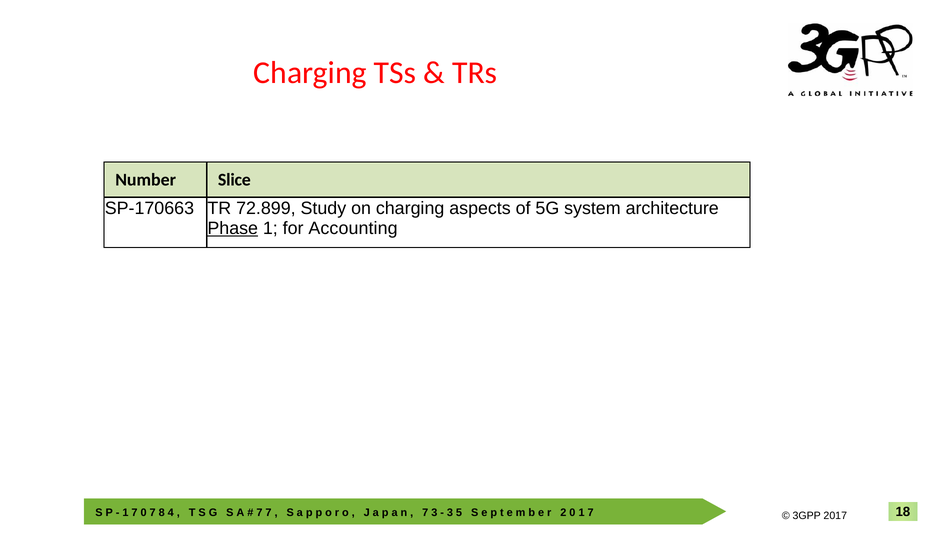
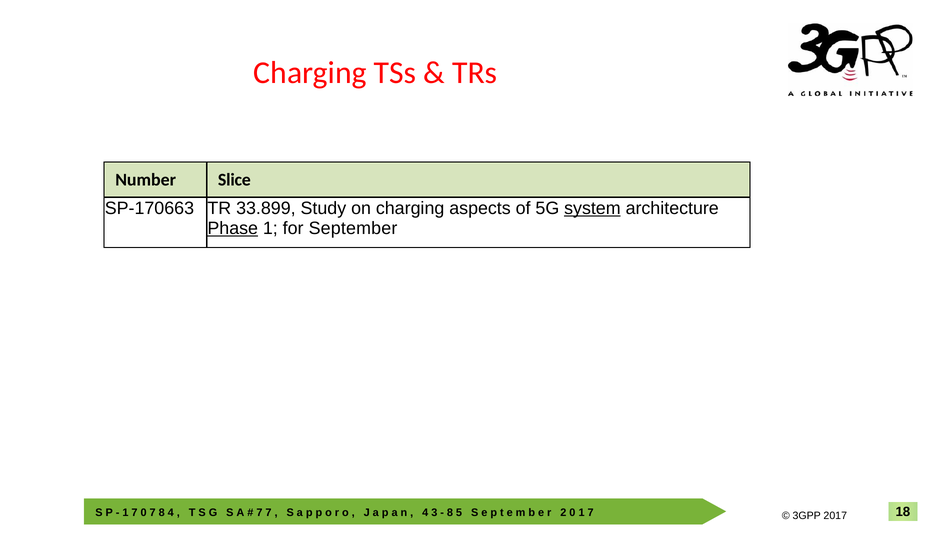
72.899: 72.899 -> 33.899
system underline: none -> present
Accounting: Accounting -> September
7 at (425, 512): 7 -> 4
3 at (450, 512): 3 -> 8
